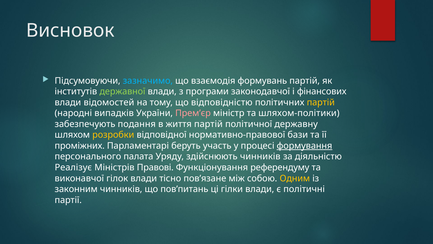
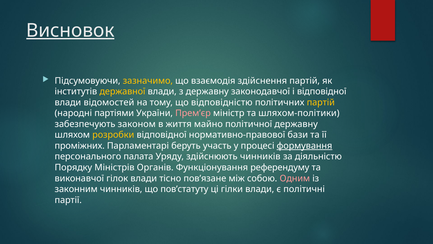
Висновок underline: none -> present
зазначимо colour: light blue -> yellow
формувань: формувань -> здійснення
державної colour: light green -> yellow
з програми: програми -> державну
і фінансових: фінансових -> відповідної
випадків: випадків -> партіями
подання: подання -> законом
життя партій: партій -> майно
Реалізує: Реалізує -> Порядку
Правові: Правові -> Органів
Одним colour: yellow -> pink
пов’питань: пов’питань -> пов’статуту
